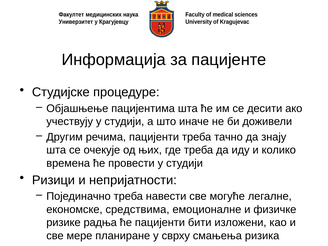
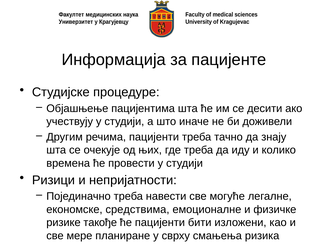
радња: радња -> такође
